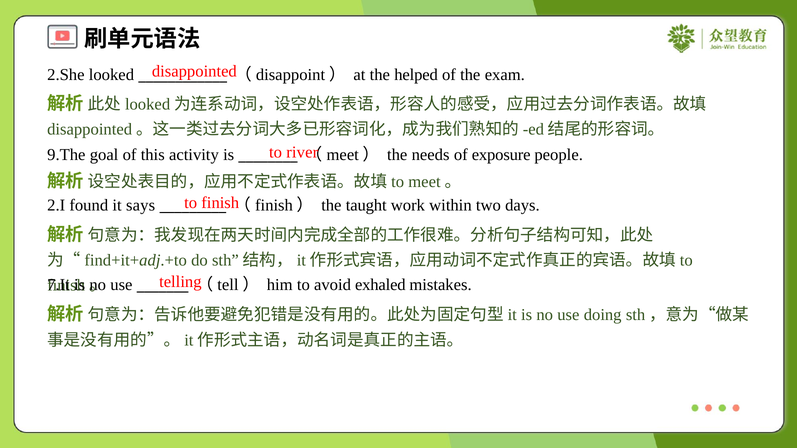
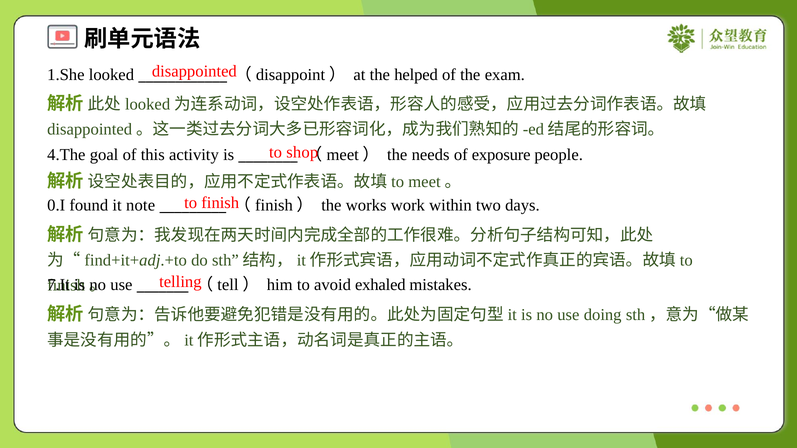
2.She: 2.She -> 1.She
river: river -> shop
9.The: 9.The -> 4.The
2.I: 2.I -> 0.I
says: says -> note
taught: taught -> works
